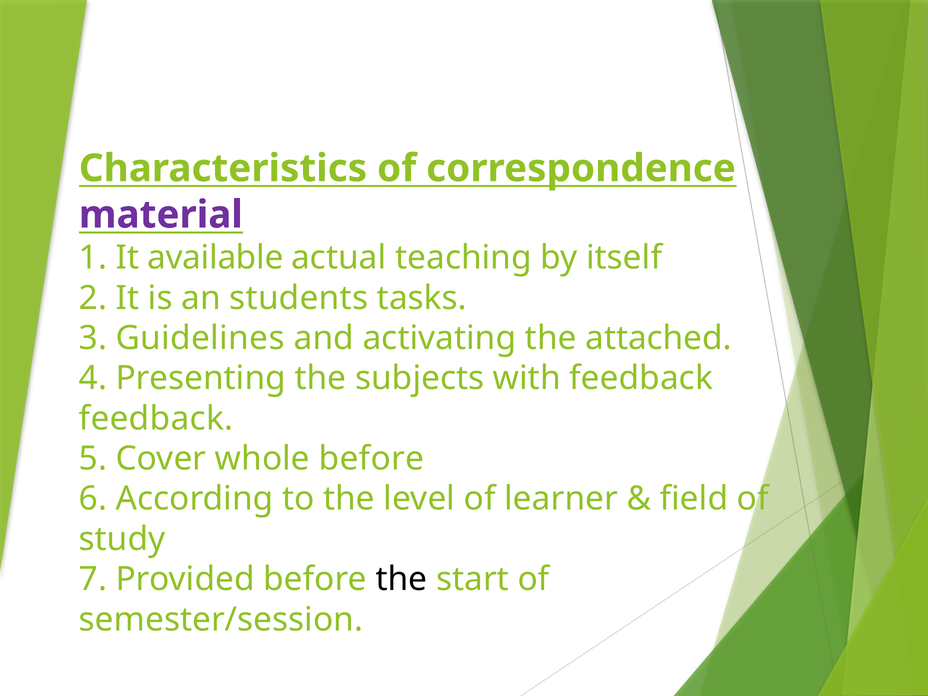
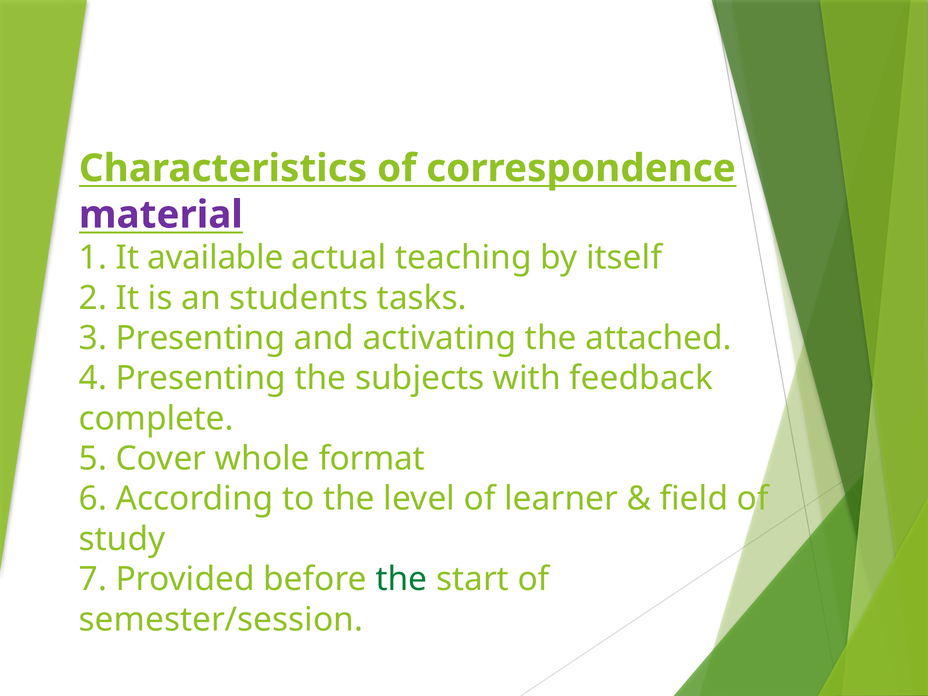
3 Guidelines: Guidelines -> Presenting
feedback at (156, 419): feedback -> complete
whole before: before -> format
the at (401, 579) colour: black -> green
